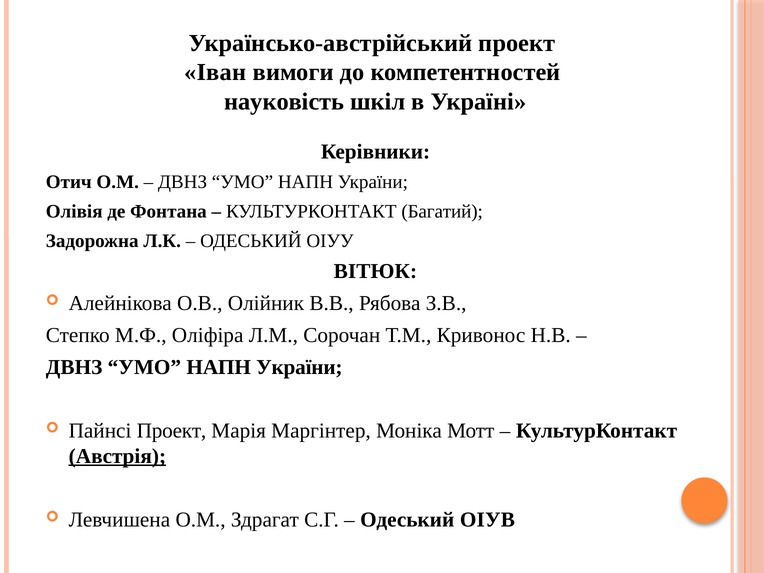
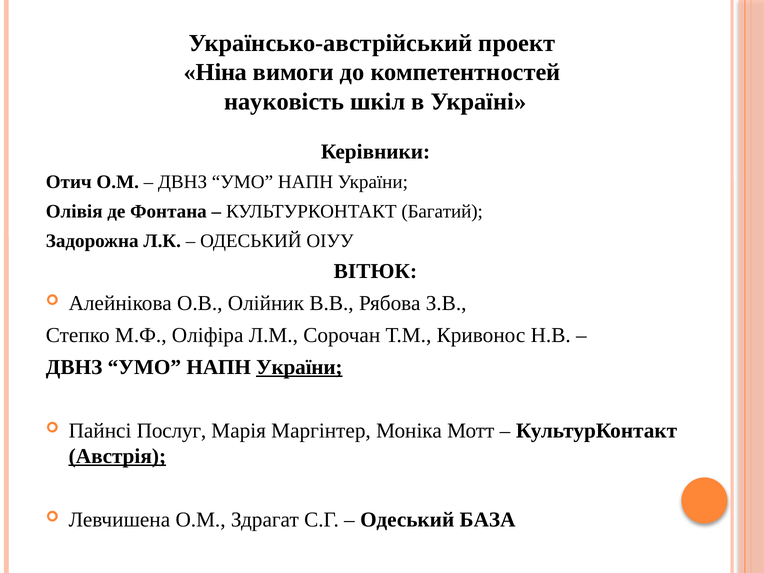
Іван: Іван -> Ніна
України at (299, 367) underline: none -> present
Пайнсі Проект: Проект -> Послуг
ОІУВ: ОІУВ -> БАЗА
